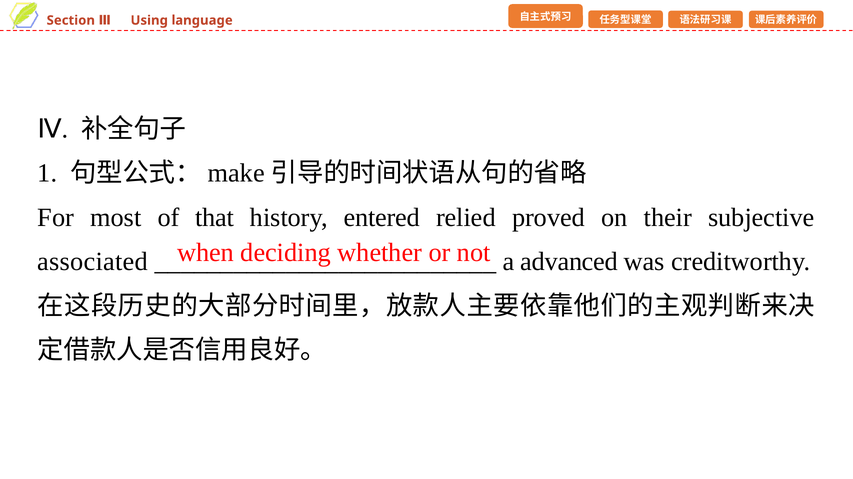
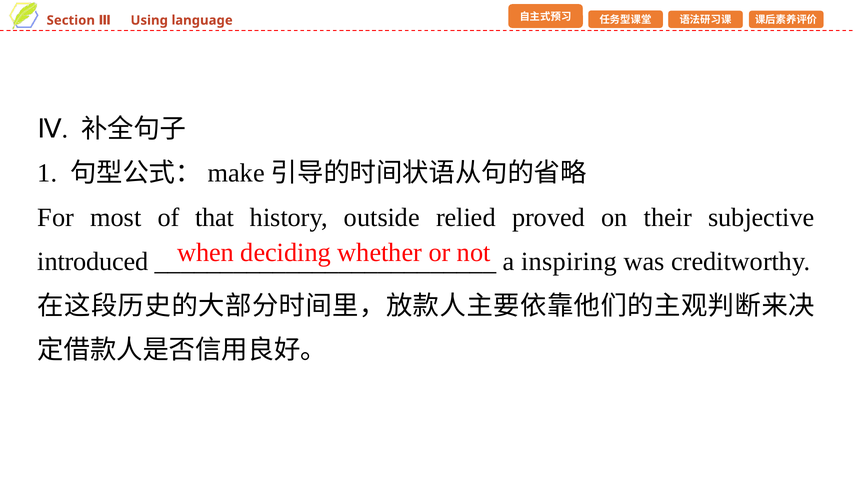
entered: entered -> outside
associated: associated -> introduced
advanced: advanced -> inspiring
